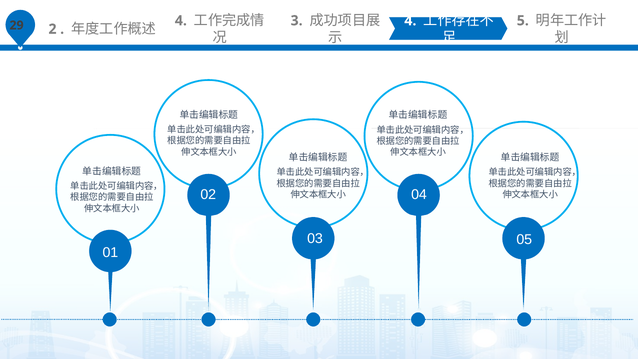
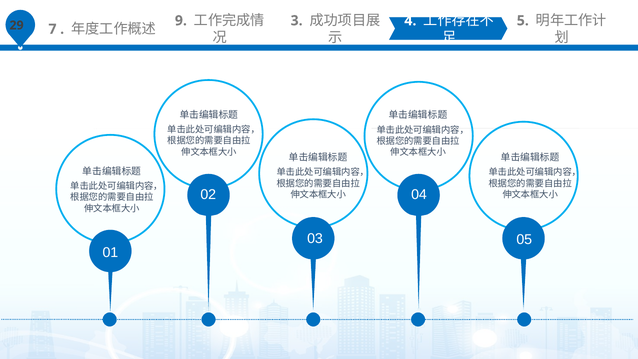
2: 2 -> 7
4 at (181, 21): 4 -> 9
